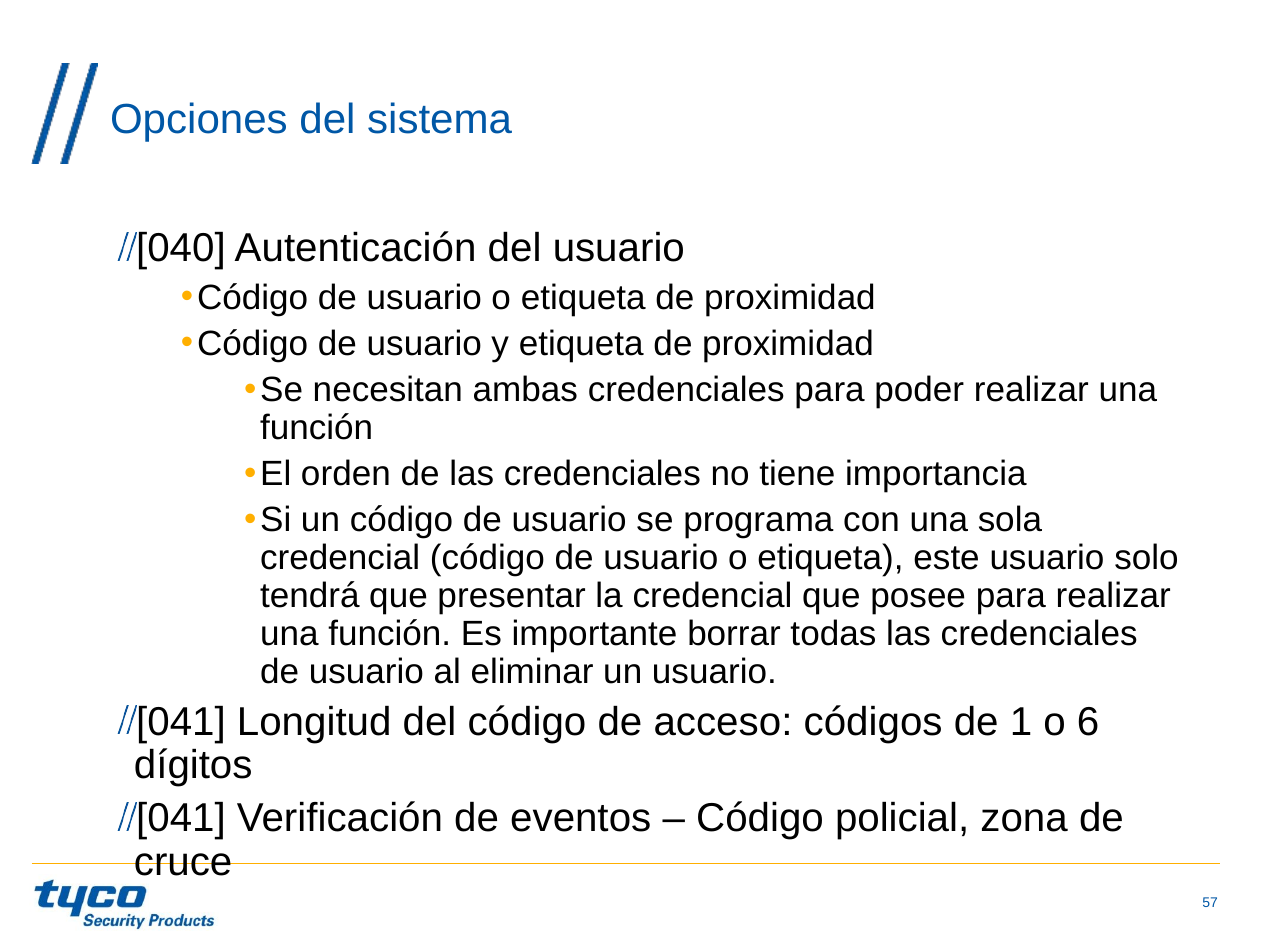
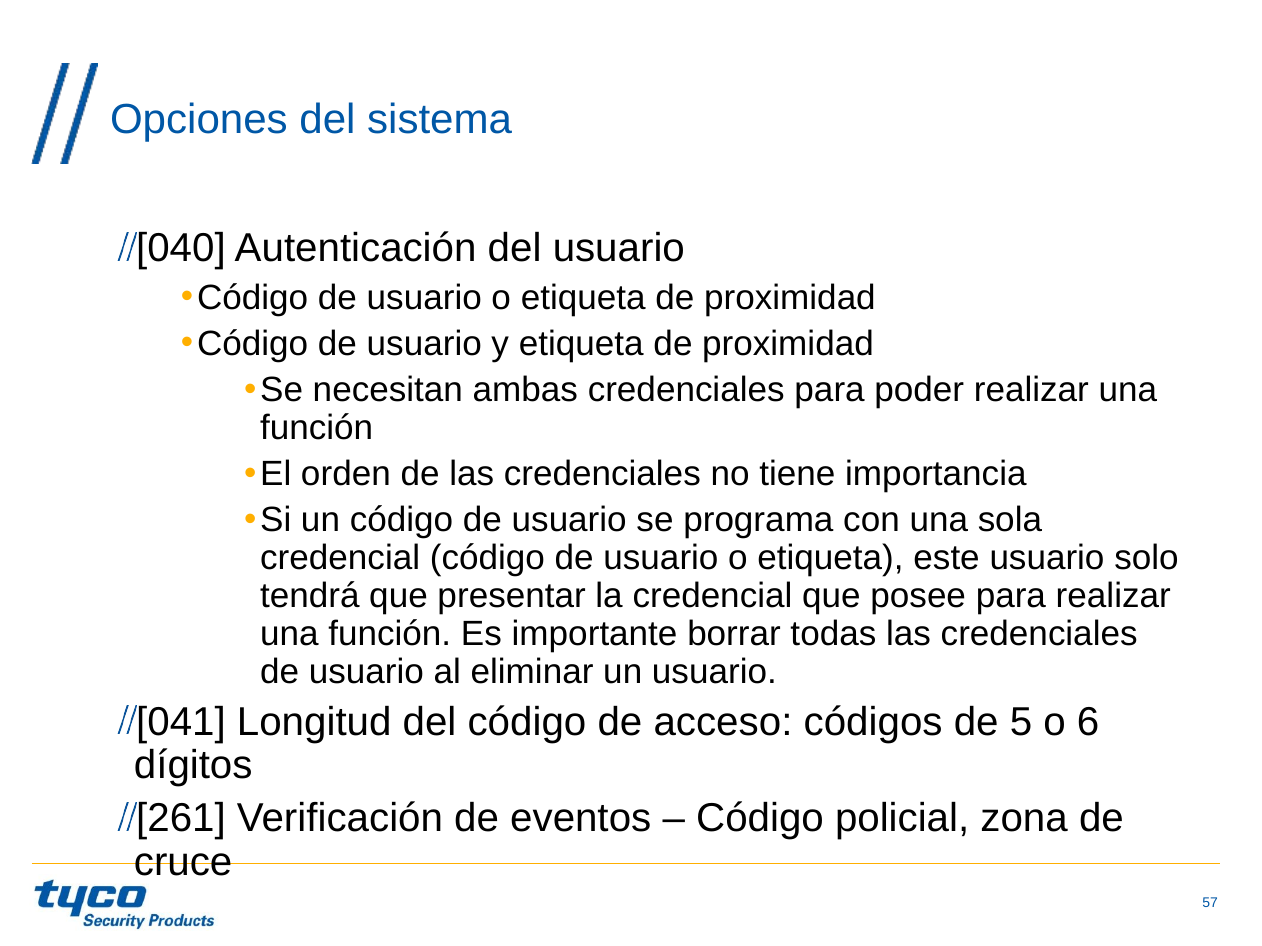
1: 1 -> 5
041 at (181, 819): 041 -> 261
